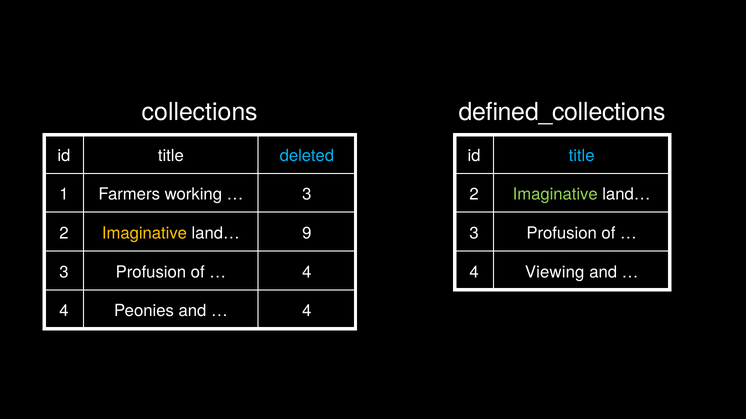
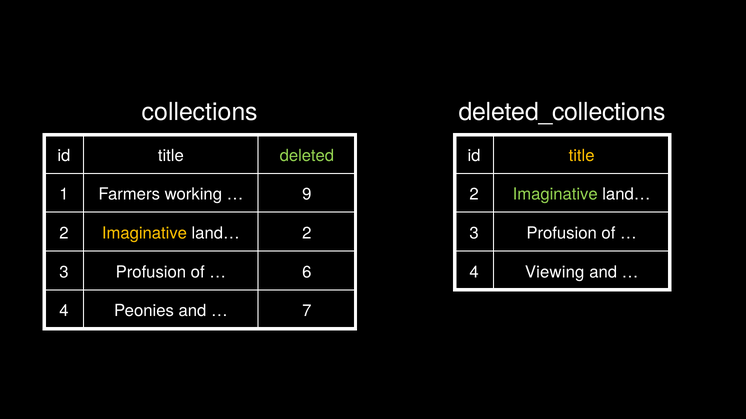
defined_collections: defined_collections -> deleted_collections
deleted colour: light blue -> light green
title at (582, 156) colour: light blue -> yellow
3 at (307, 195): 3 -> 9
land… 9: 9 -> 2
4 at (307, 272): 4 -> 6
4 at (307, 311): 4 -> 7
